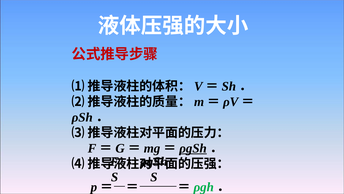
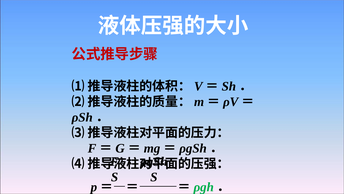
ρgSh at (193, 148) underline: present -> none
